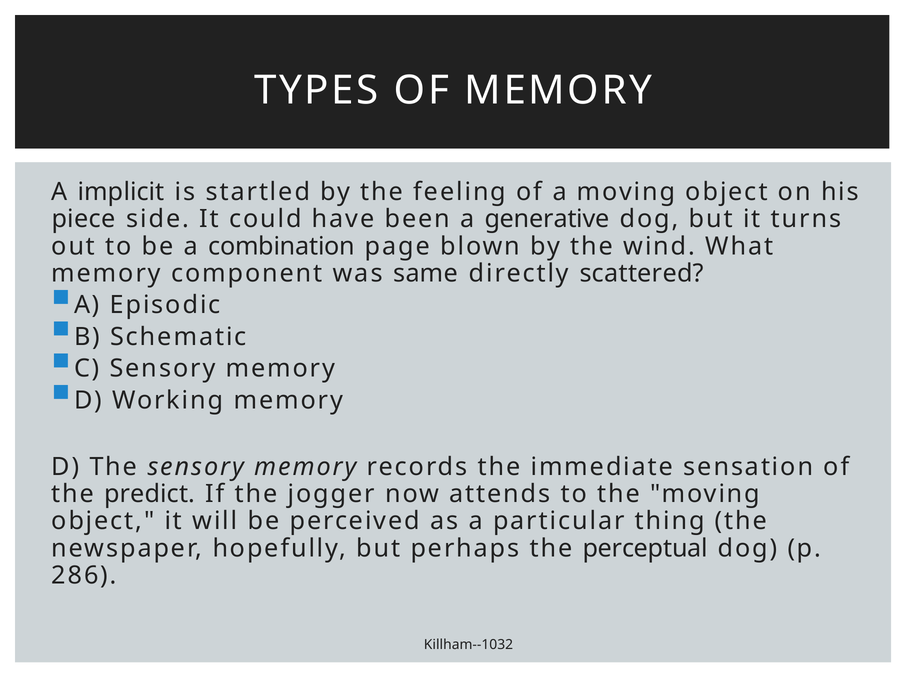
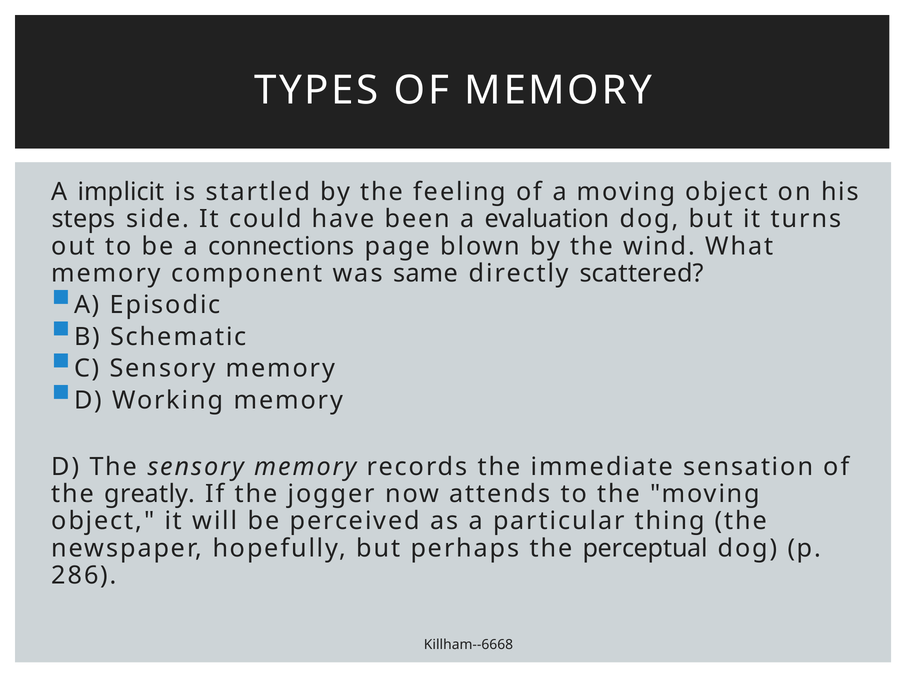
piece: piece -> steps
generative: generative -> evaluation
combination: combination -> connections
predict: predict -> greatly
Killham--1032: Killham--1032 -> Killham--6668
